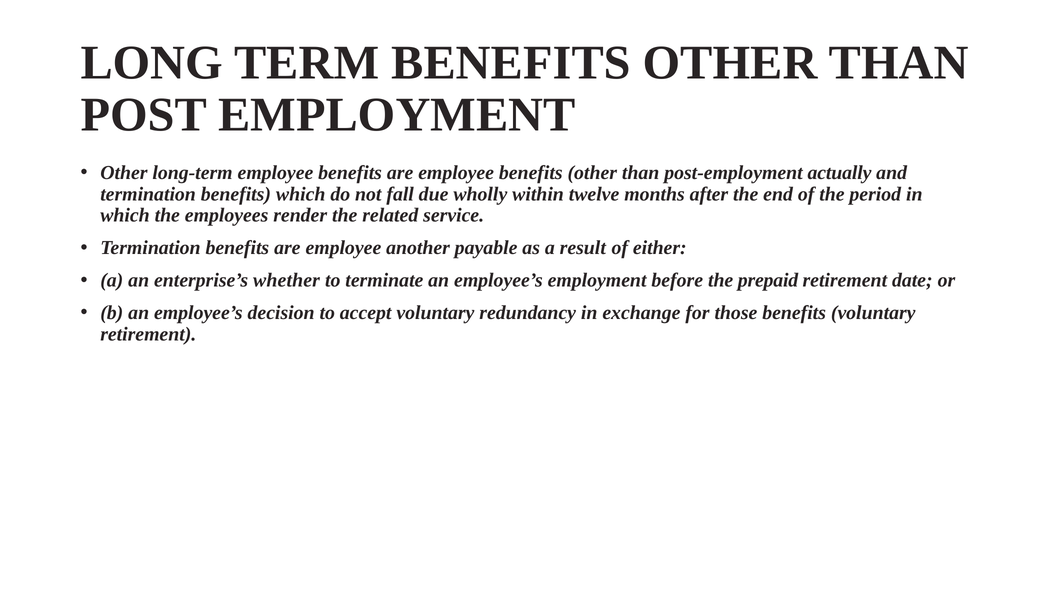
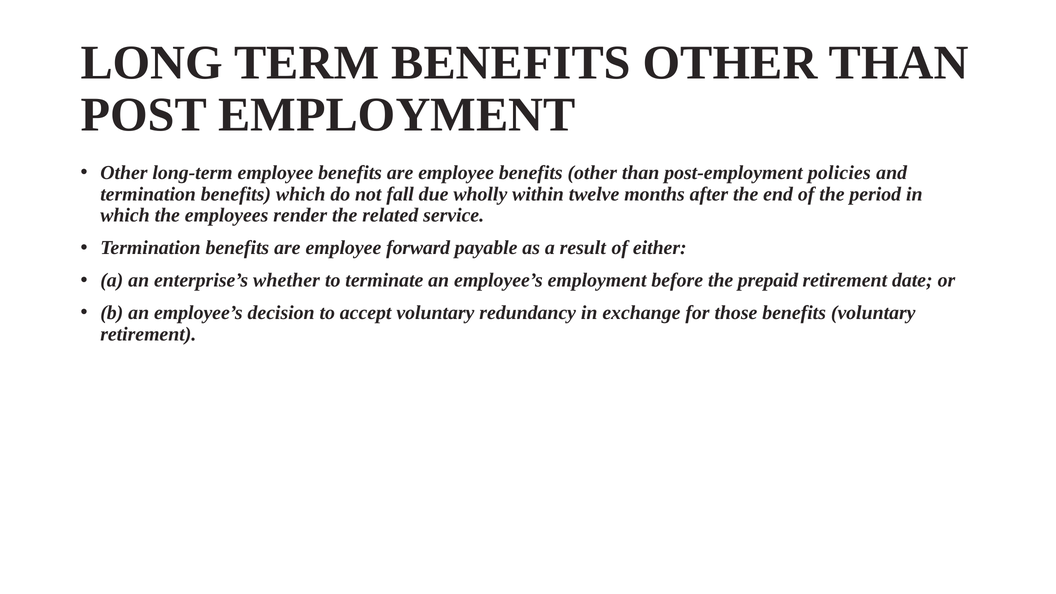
actually: actually -> policies
another: another -> forward
